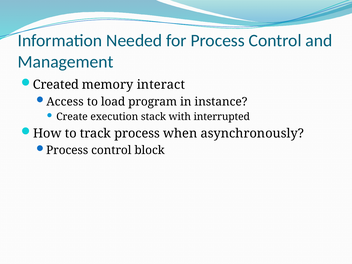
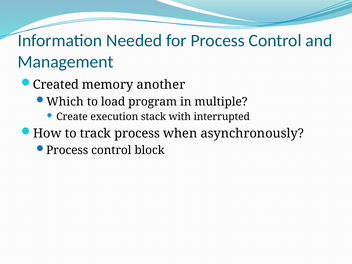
interact: interact -> another
Access: Access -> Which
instance: instance -> multiple
